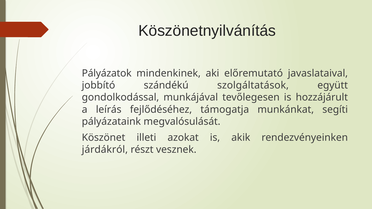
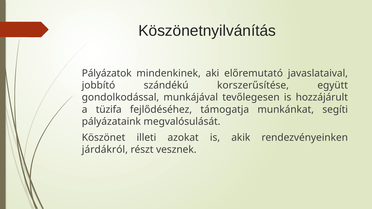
szolgáltatások: szolgáltatások -> korszerűsítése
leírás: leírás -> tüzifa
